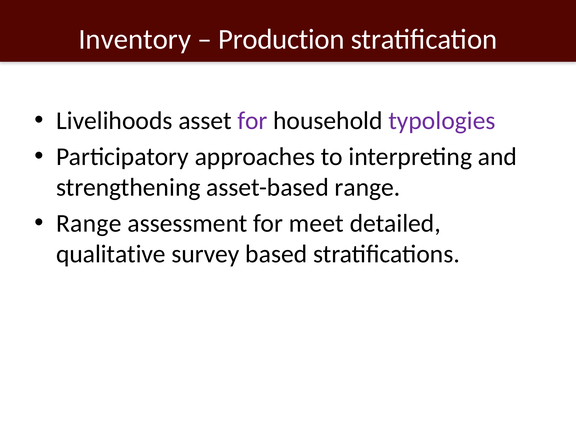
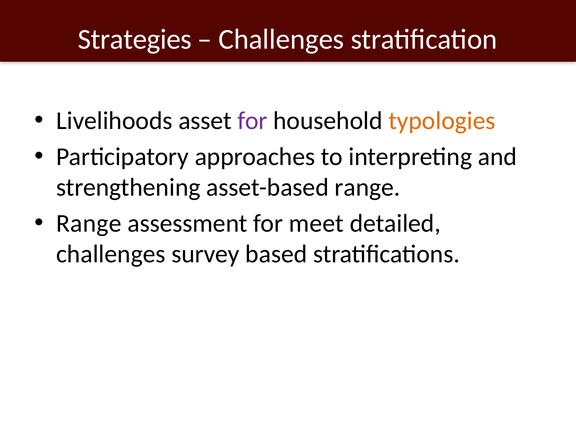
Inventory: Inventory -> Strategies
Production at (281, 39): Production -> Challenges
typologies colour: purple -> orange
qualitative at (111, 254): qualitative -> challenges
